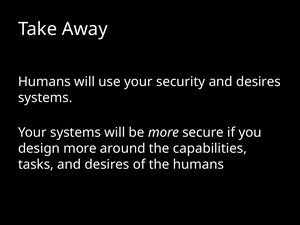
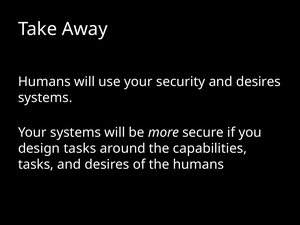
design more: more -> tasks
